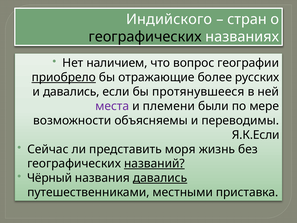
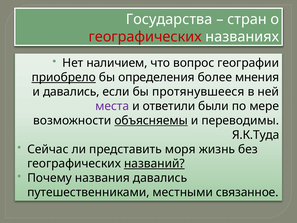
Индийского: Индийского -> Государства
географических at (145, 37) colour: black -> red
отражающие: отражающие -> определения
русских: русских -> мнения
племени: племени -> ответили
объясняемы underline: none -> present
Я.К.Если: Я.К.Если -> Я.К.Туда
Чёрный: Чёрный -> Почему
давались at (160, 178) underline: present -> none
приставка: приставка -> связанное
